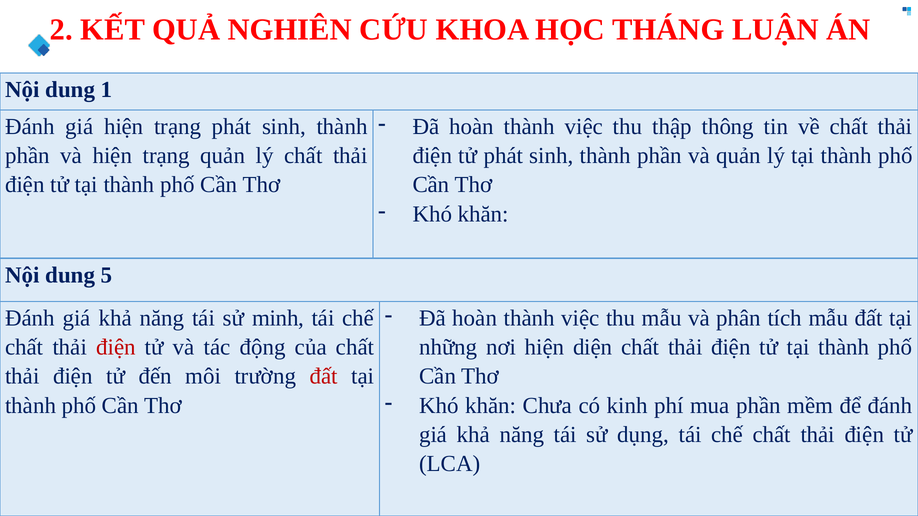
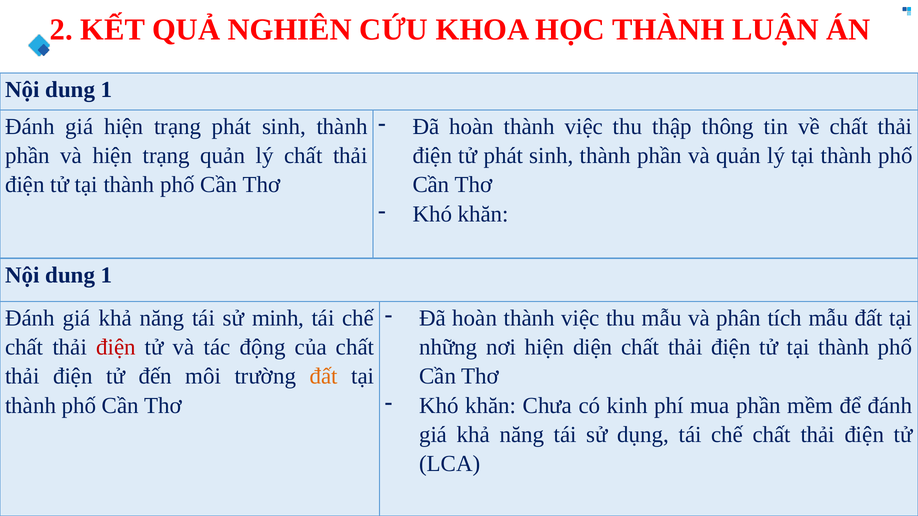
HỌC THÁNG: THÁNG -> THÀNH
5 at (106, 275): 5 -> 1
đất at (324, 377) colour: red -> orange
